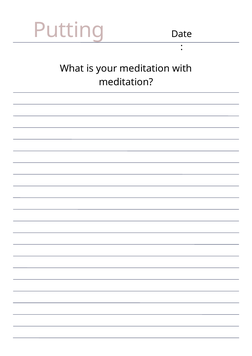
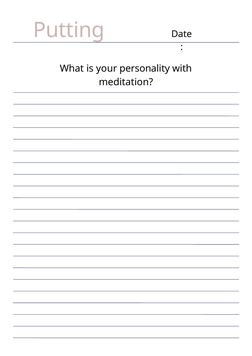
your meditation: meditation -> personality
